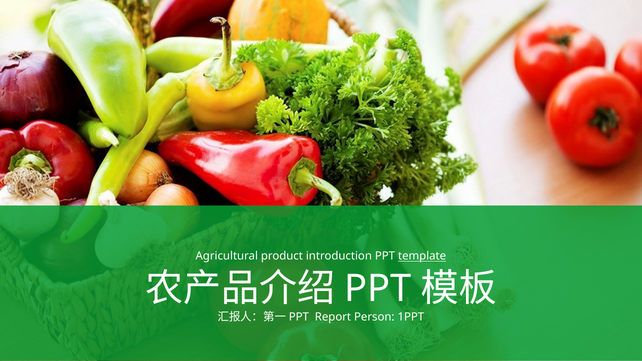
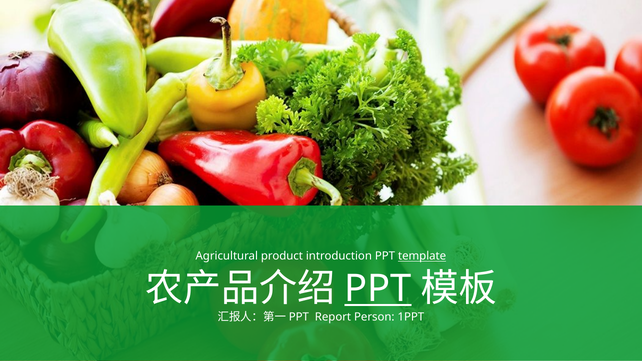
PPT at (378, 289) underline: none -> present
